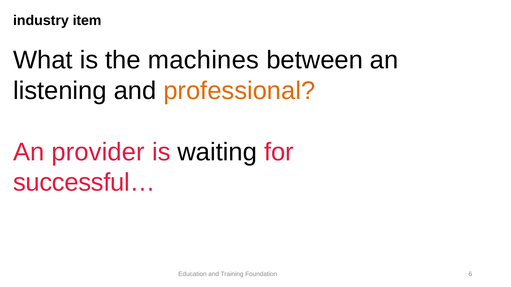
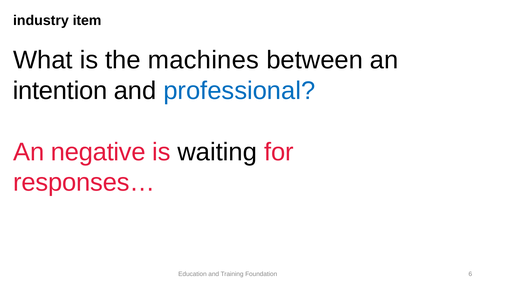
listening: listening -> intention
professional colour: orange -> blue
provider: provider -> negative
successful…: successful… -> responses…
